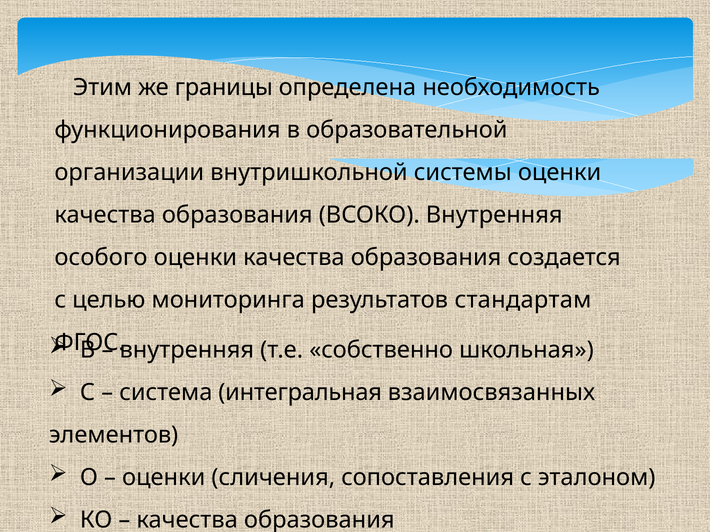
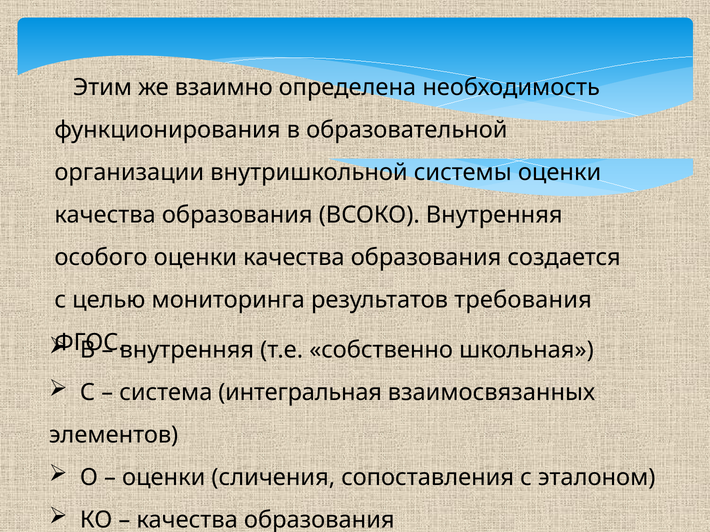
границы: границы -> взаимно
стандартам: стандартам -> требования
